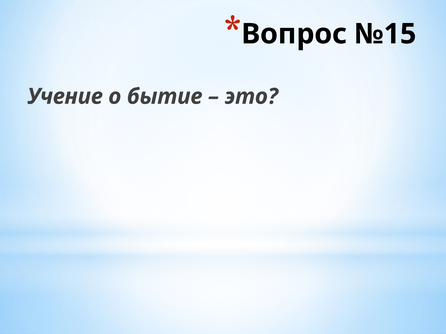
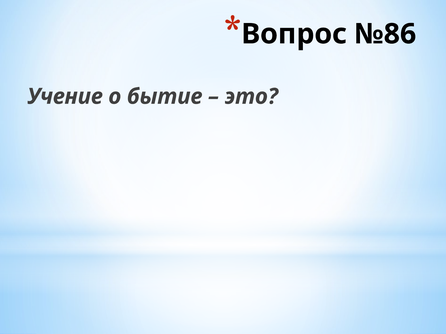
№15: №15 -> №86
